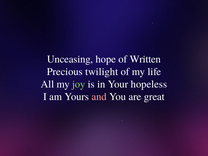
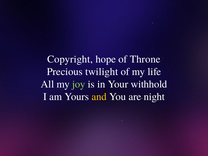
Unceasing: Unceasing -> Copyright
Written: Written -> Throne
hopeless: hopeless -> withhold
and colour: pink -> yellow
great: great -> night
